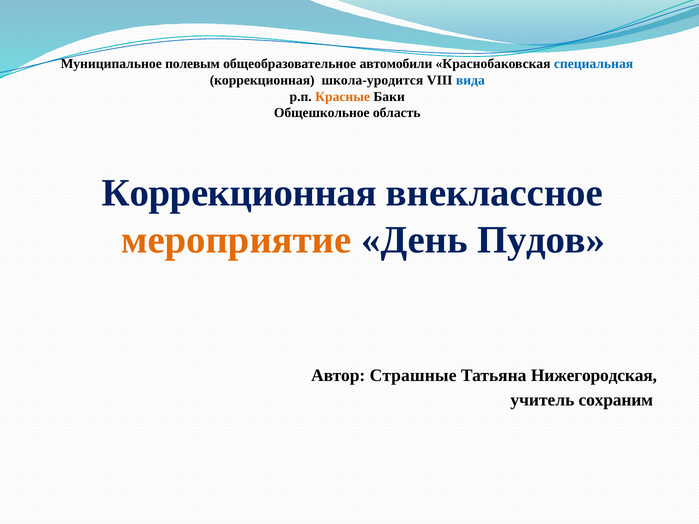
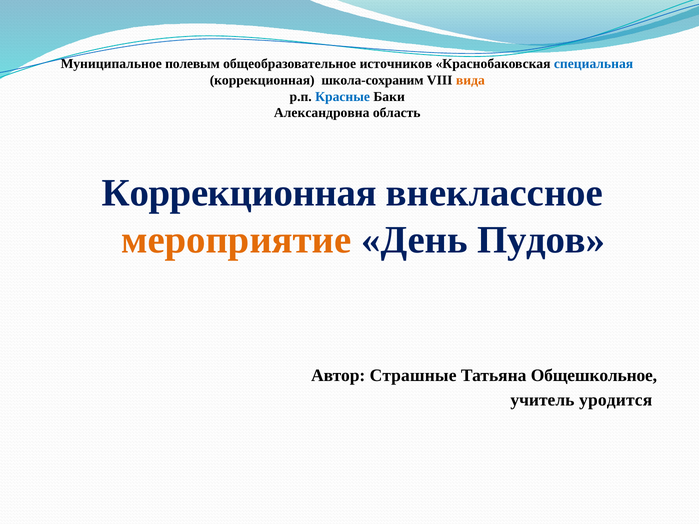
автомобили: автомобили -> источников
школа-уродится: школа-уродится -> школа-сохраним
вида colour: blue -> orange
Красные colour: orange -> blue
Общешкольное: Общешкольное -> Александровна
Нижегородская: Нижегородская -> Общешкольное
сохраним: сохраним -> уродится
